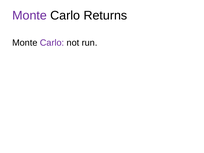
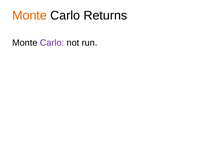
Monte at (30, 15) colour: purple -> orange
